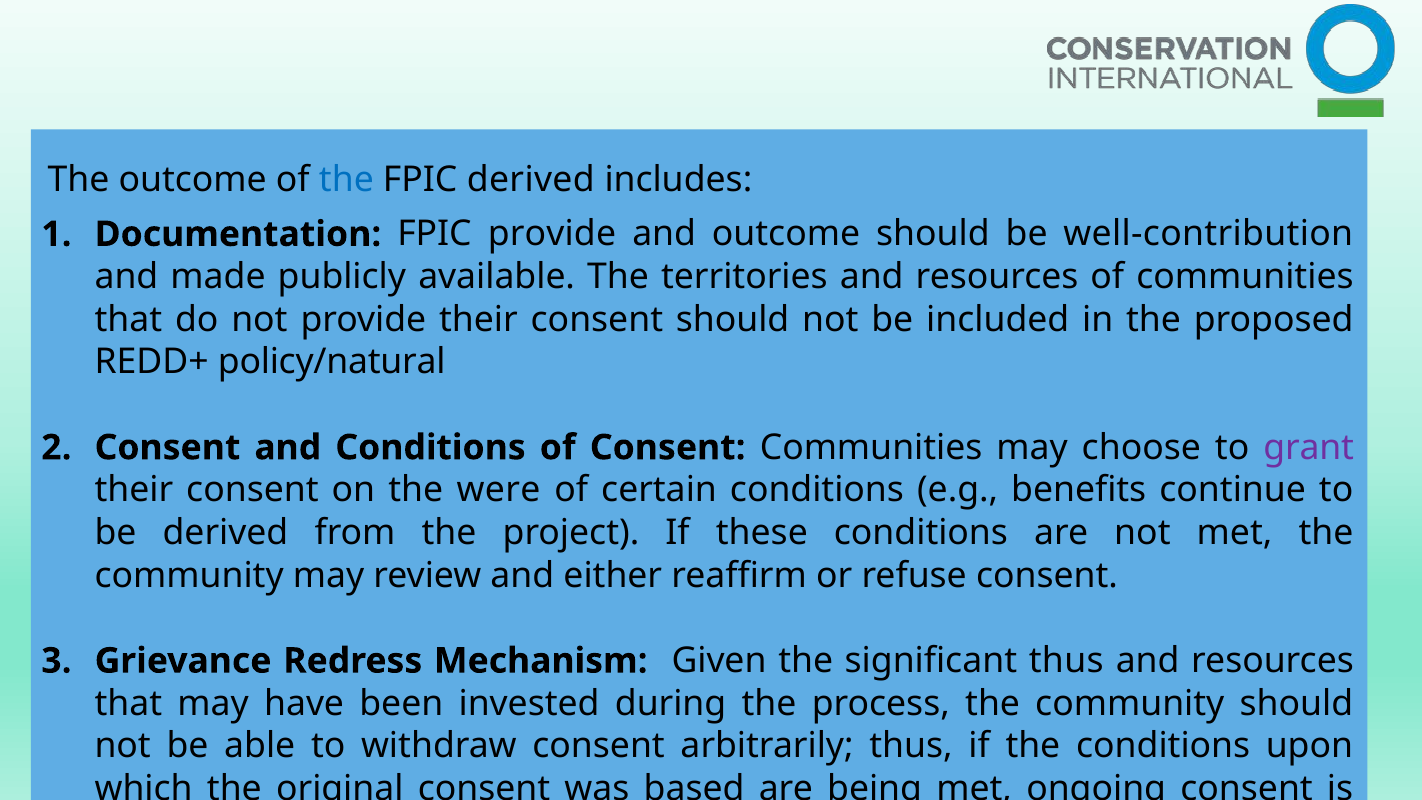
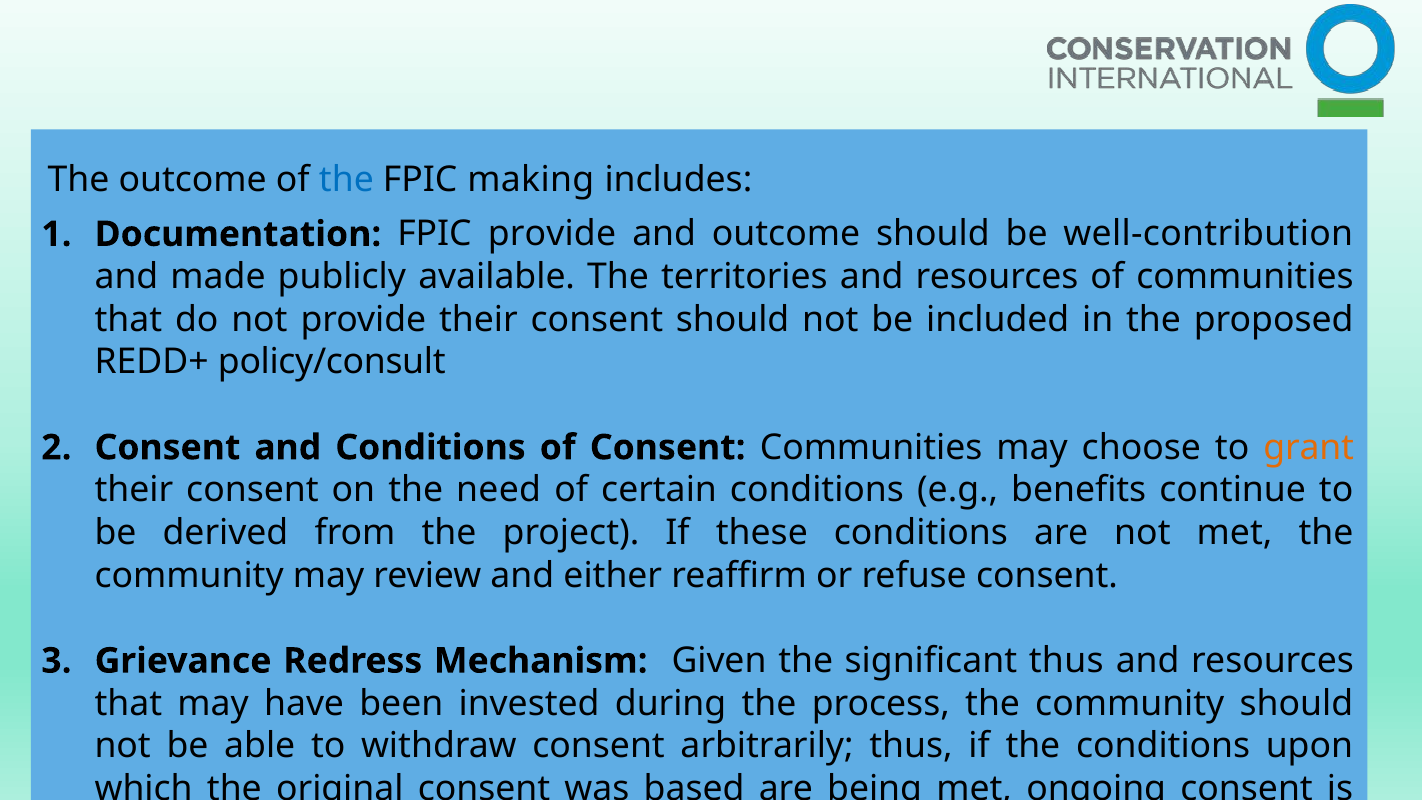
FPIC derived: derived -> making
policy/natural: policy/natural -> policy/consult
grant colour: purple -> orange
were: were -> need
